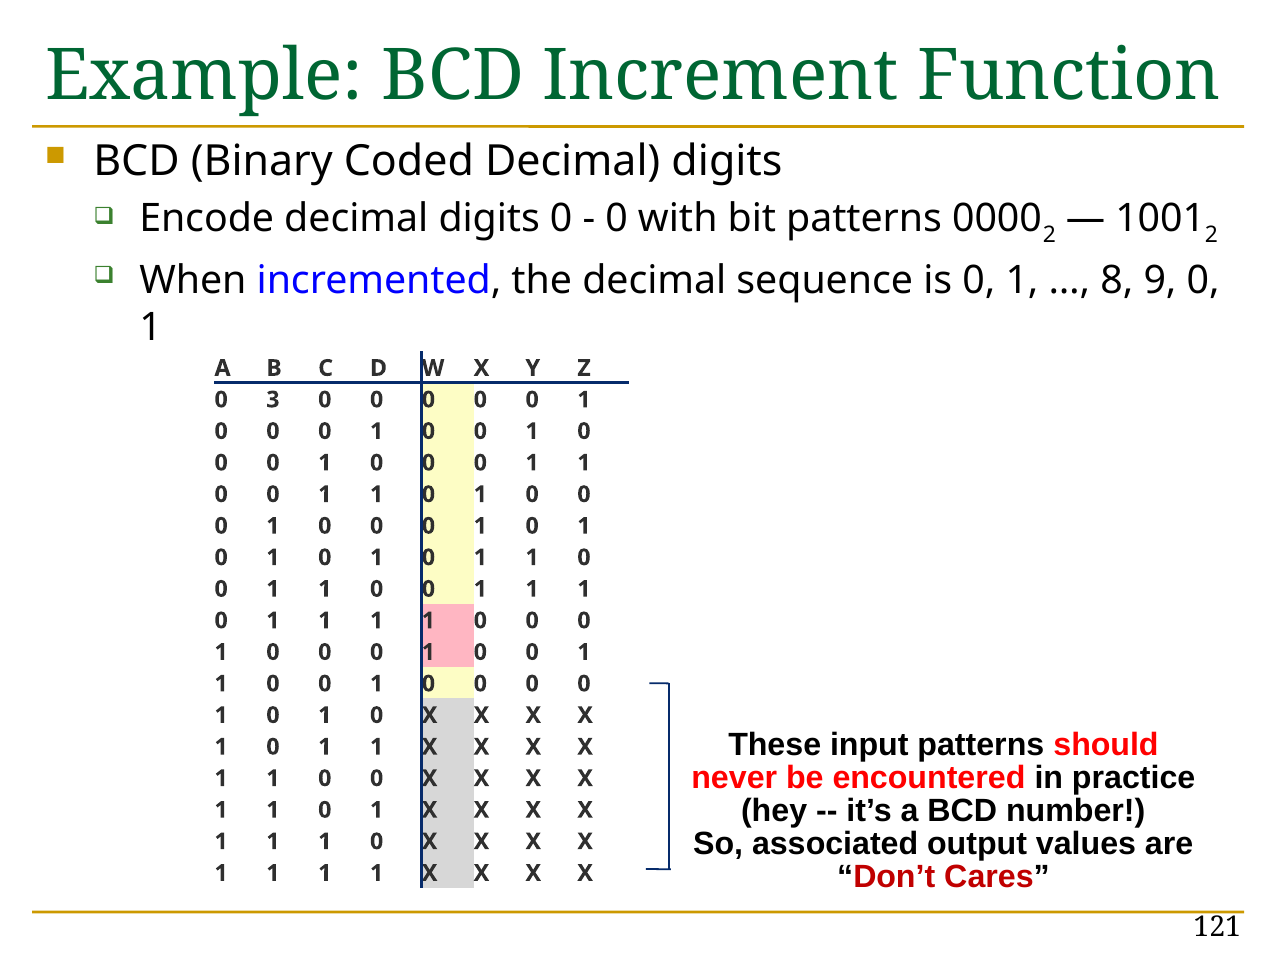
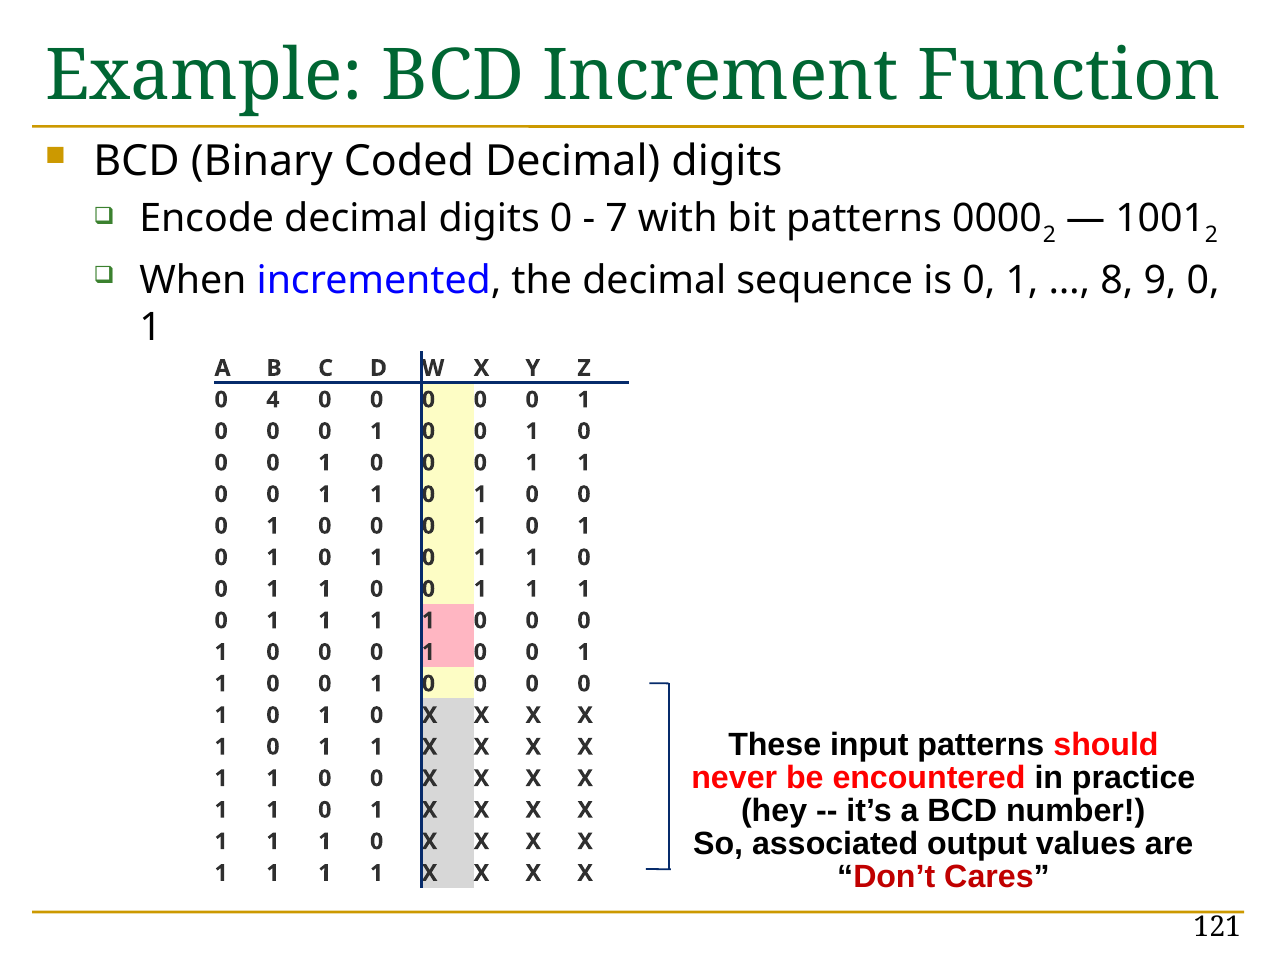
0 at (617, 219): 0 -> 7
3: 3 -> 4
